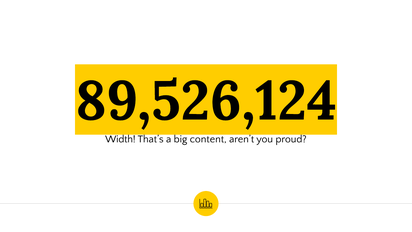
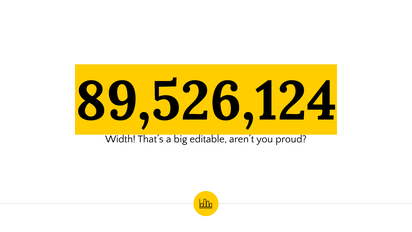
content: content -> editable
